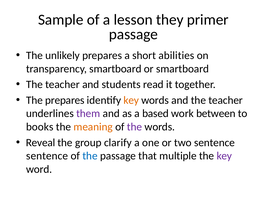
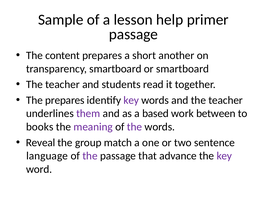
they: they -> help
unlikely: unlikely -> content
abilities: abilities -> another
key at (131, 100) colour: orange -> purple
meaning colour: orange -> purple
clarify: clarify -> match
sentence at (47, 156): sentence -> language
the at (90, 156) colour: blue -> purple
multiple: multiple -> advance
